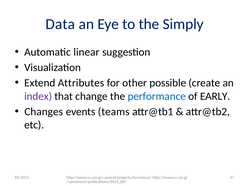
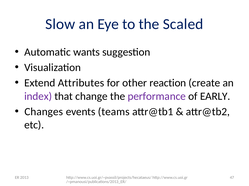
Data: Data -> Slow
Simply: Simply -> Scaled
linear: linear -> wants
possible: possible -> reaction
performance colour: blue -> purple
